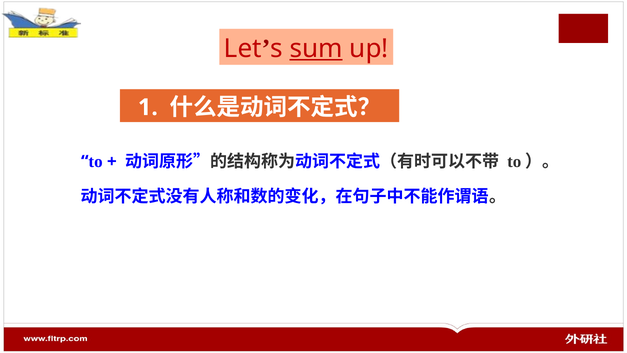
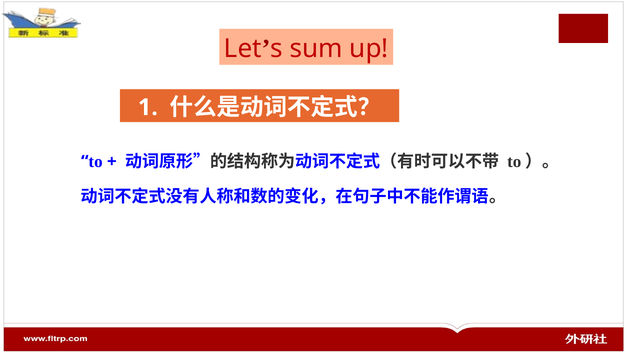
sum underline: present -> none
